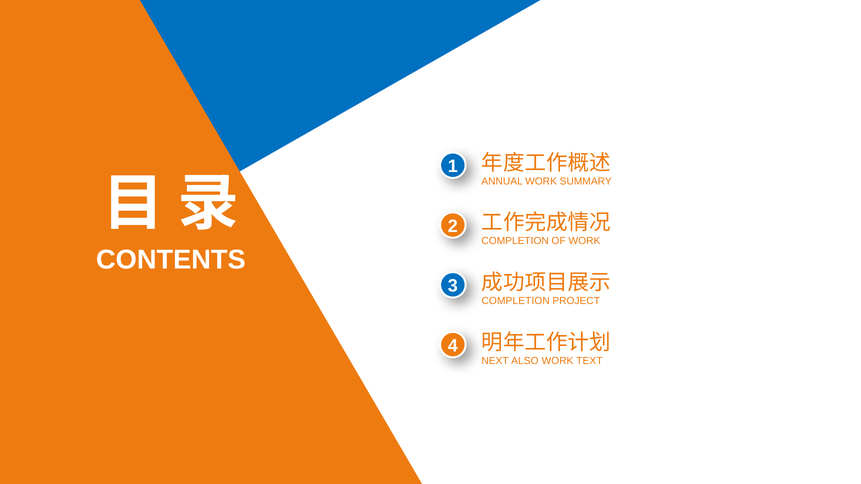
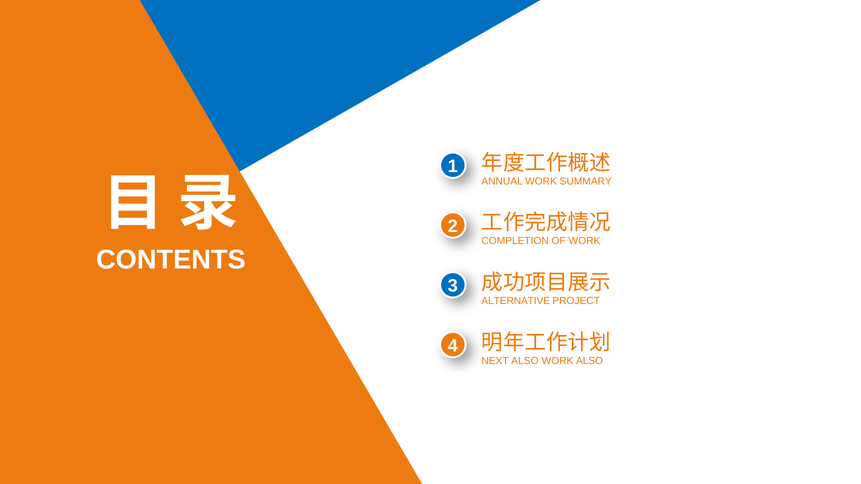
COMPLETION at (516, 301): COMPLETION -> ALTERNATIVE
WORK TEXT: TEXT -> ALSO
